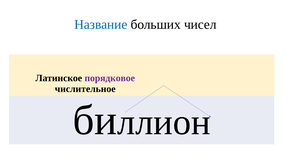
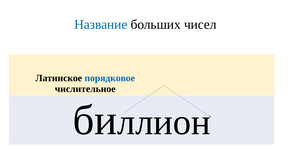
порядковое colour: purple -> blue
